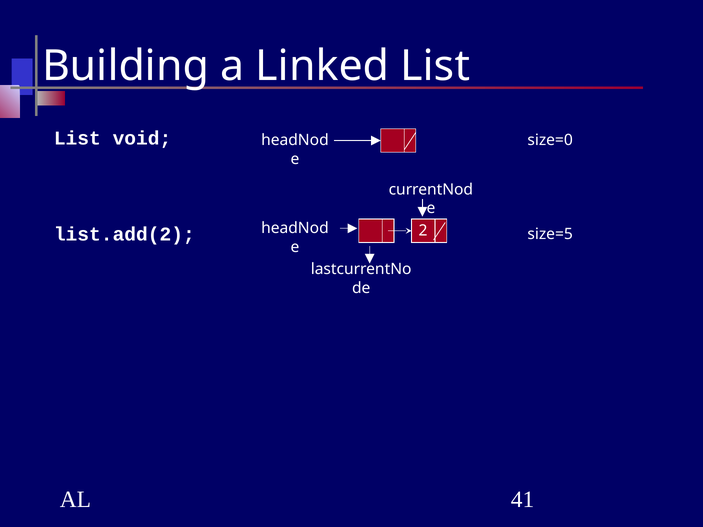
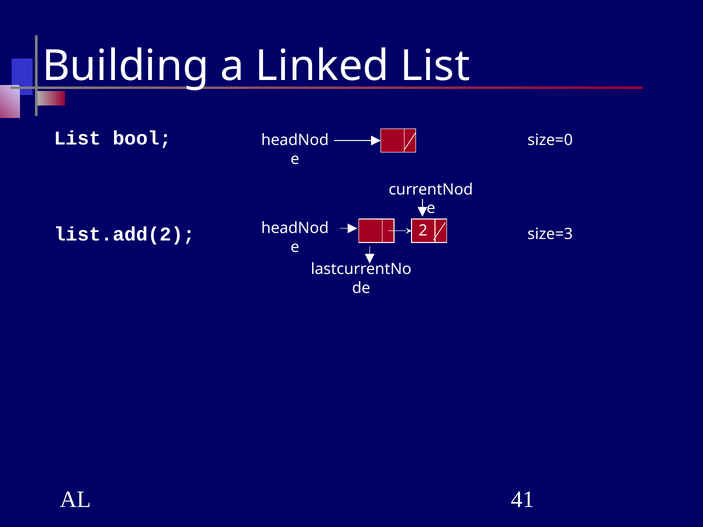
void: void -> bool
size=5: size=5 -> size=3
